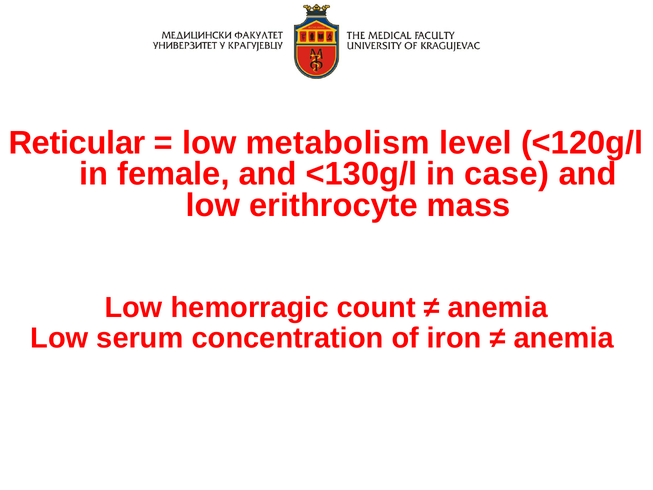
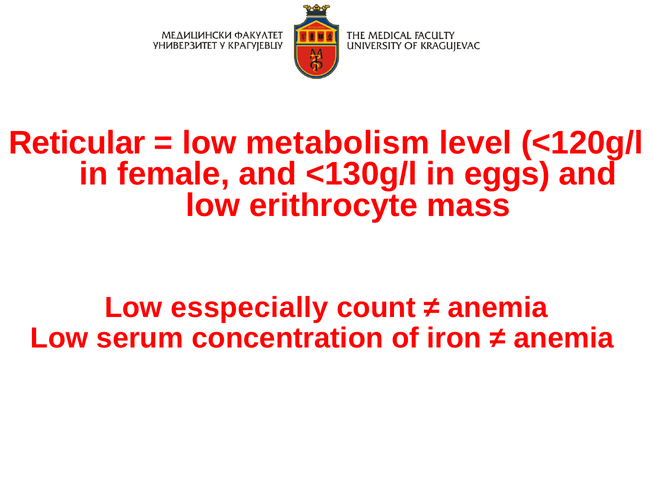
case: case -> eggs
hemorragic: hemorragic -> esspecially
